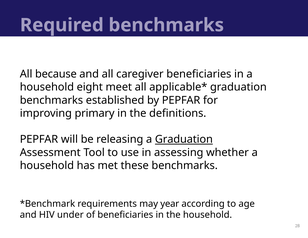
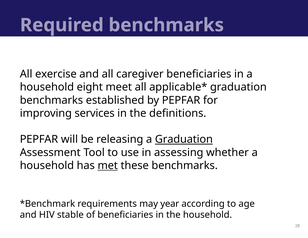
because: because -> exercise
primary: primary -> services
met underline: none -> present
under: under -> stable
